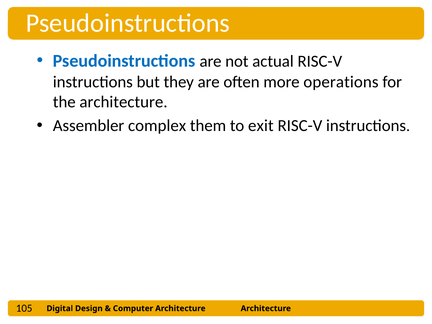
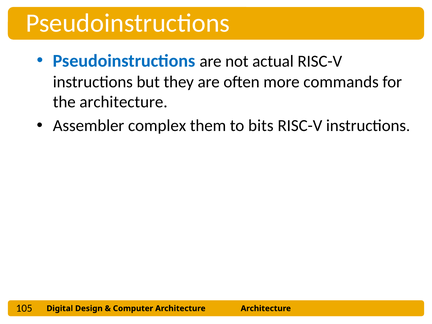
operations: operations -> commands
exit: exit -> bits
